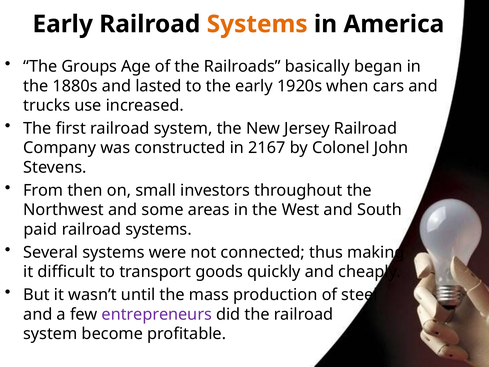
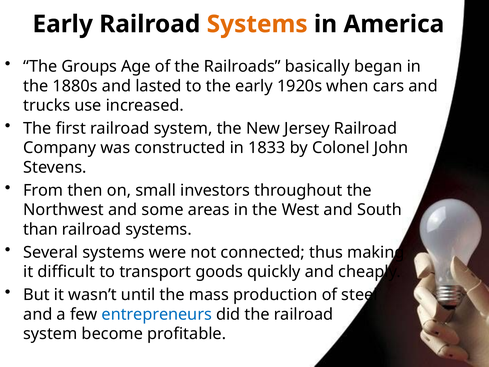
2167: 2167 -> 1833
paid: paid -> than
entrepreneurs colour: purple -> blue
